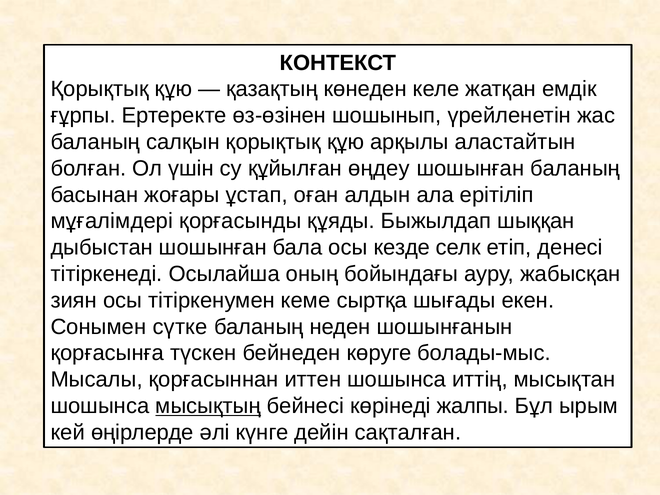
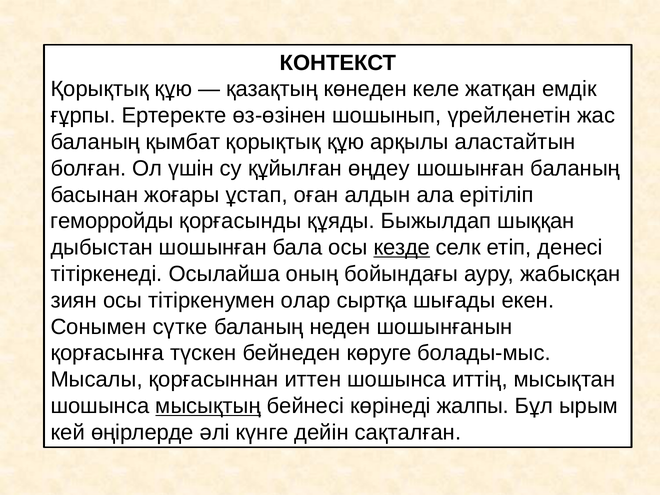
салқын: салқын -> қымбат
мұғалімдері: мұғалімдері -> геморройды
кезде underline: none -> present
кеме: кеме -> олар
